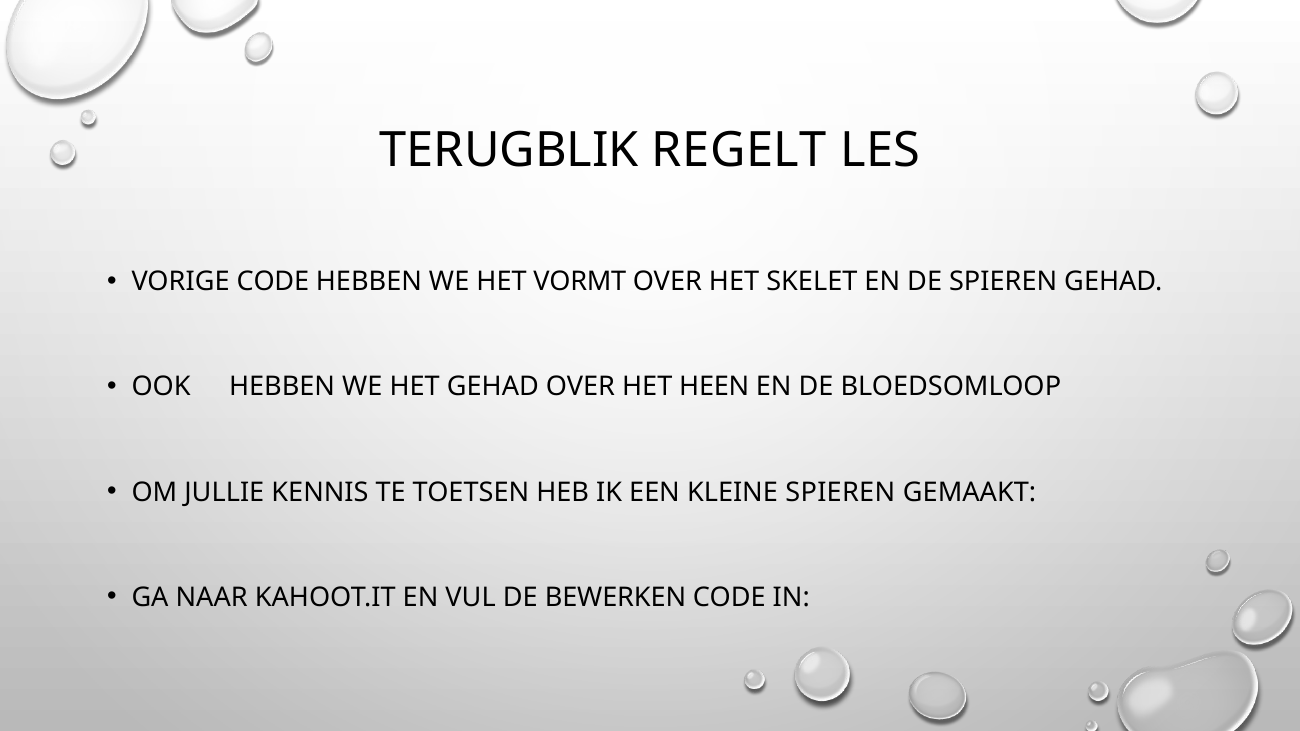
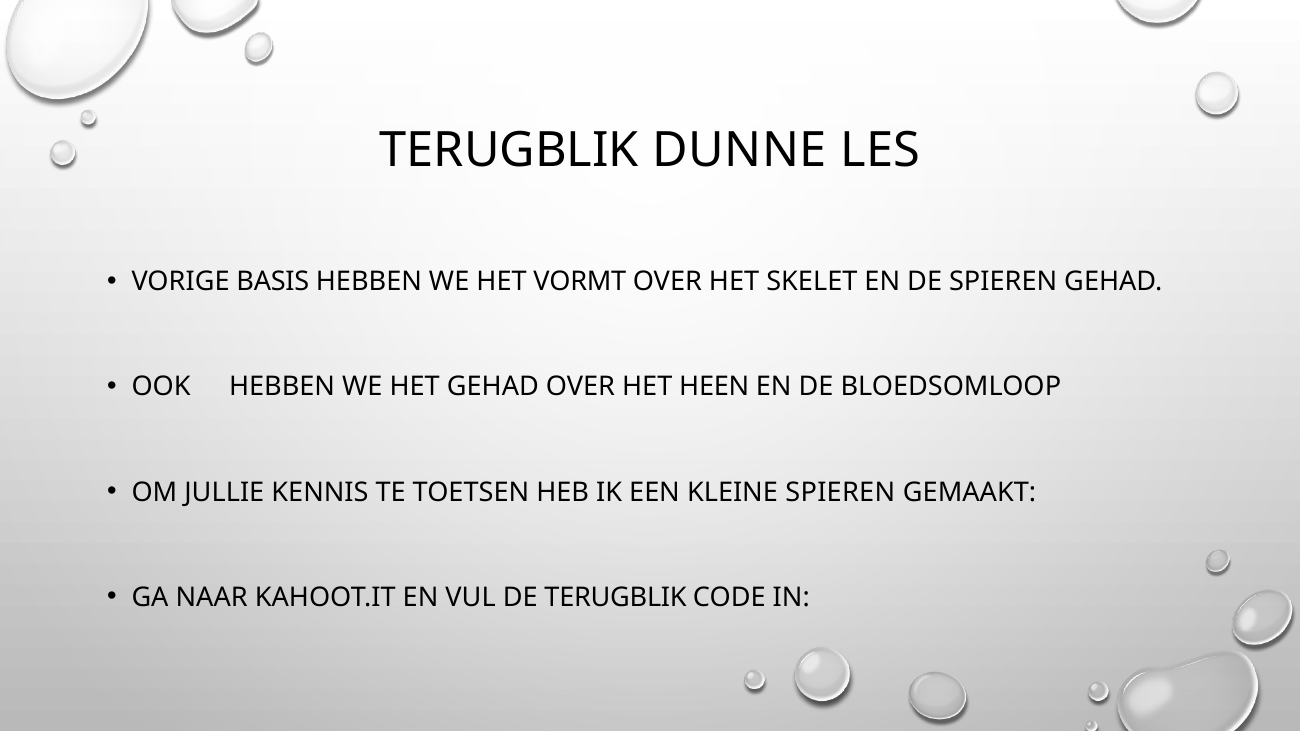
REGELT: REGELT -> DUNNE
VORIGE CODE: CODE -> BASIS
DE BEWERKEN: BEWERKEN -> TERUGBLIK
